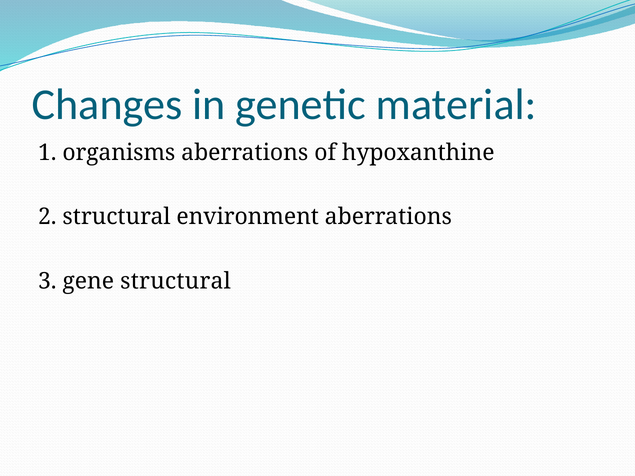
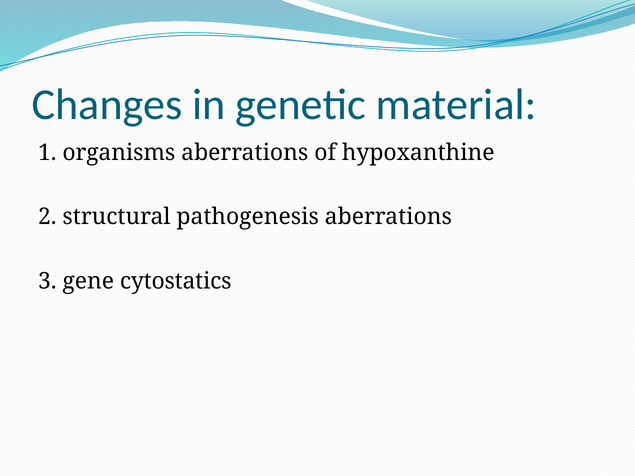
environment: environment -> pathogenesis
gene structural: structural -> cytostatics
